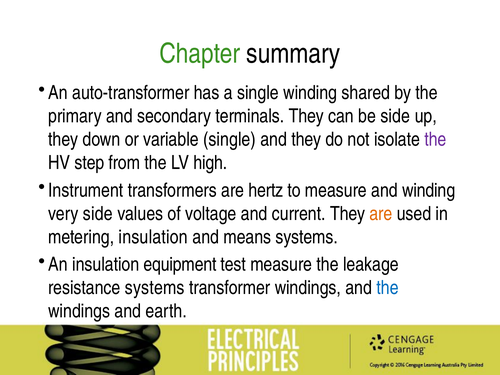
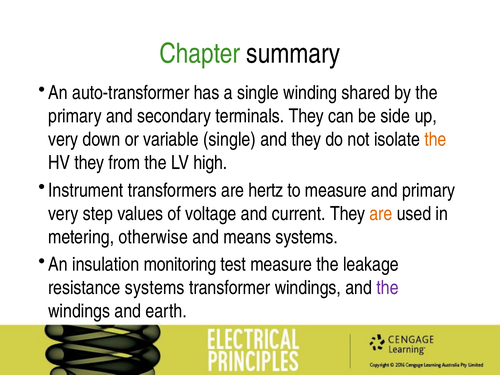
they at (63, 139): they -> very
the at (435, 139) colour: purple -> orange
HV step: step -> they
and winding: winding -> primary
very side: side -> step
metering insulation: insulation -> otherwise
equipment: equipment -> monitoring
the at (388, 288) colour: blue -> purple
